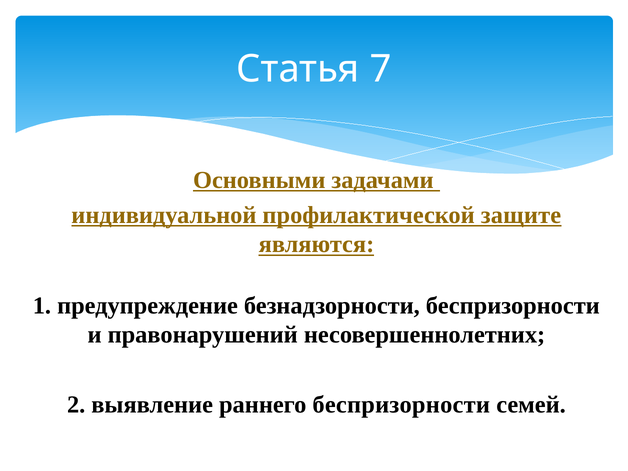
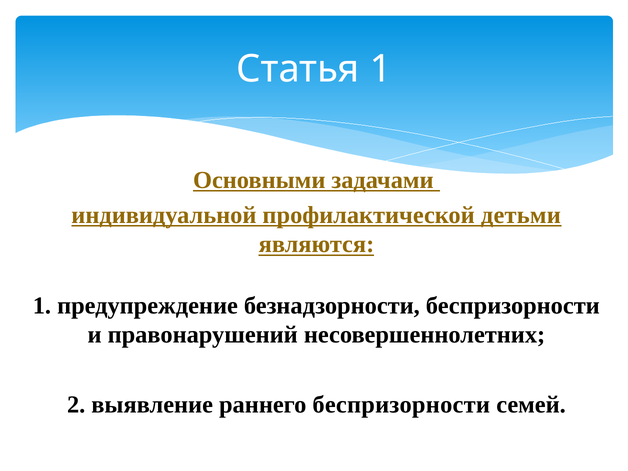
Статья 7: 7 -> 1
защите: защите -> детьми
